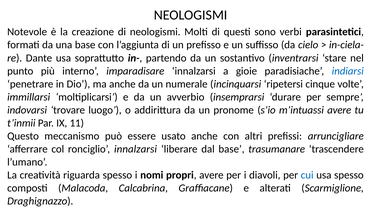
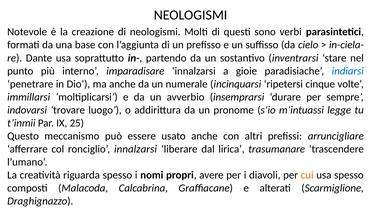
m’intuassi avere: avere -> legge
11: 11 -> 25
dal base: base -> lirica
cui colour: blue -> orange
